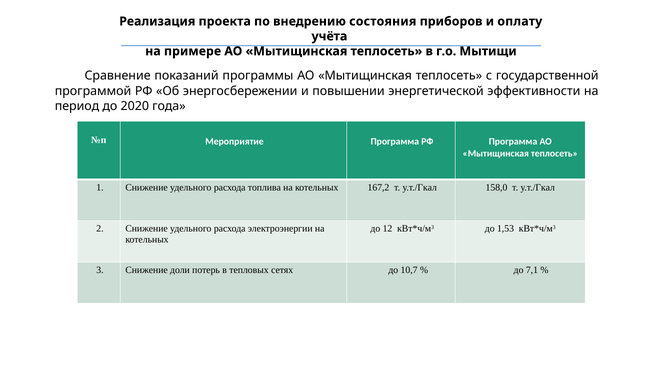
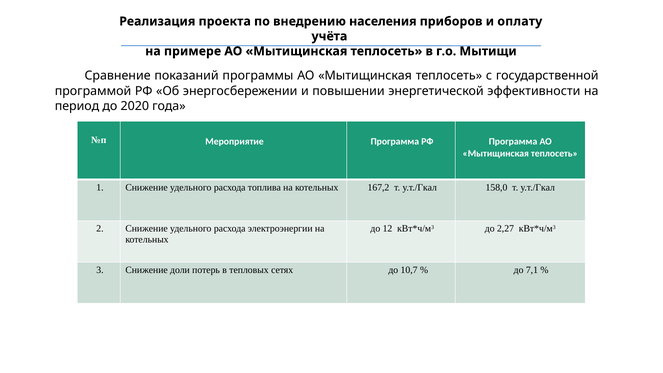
состояния: состояния -> населения
1,53: 1,53 -> 2,27
